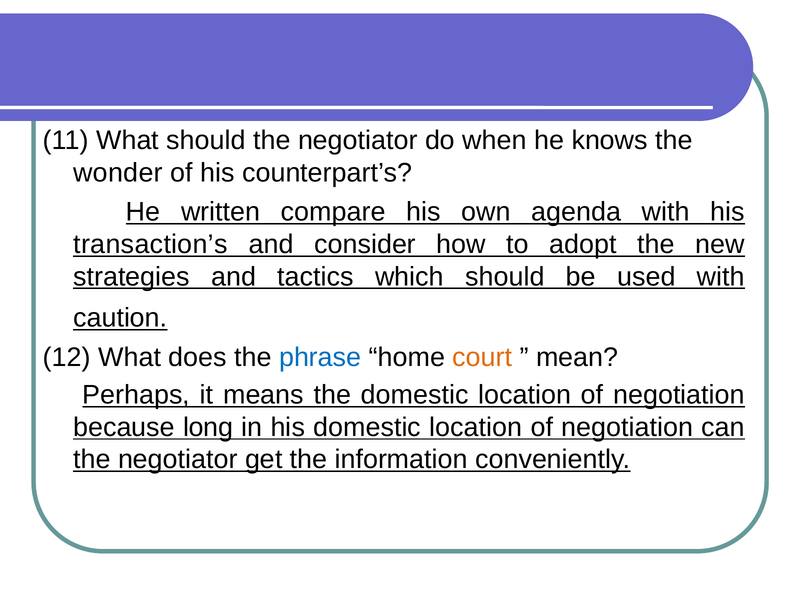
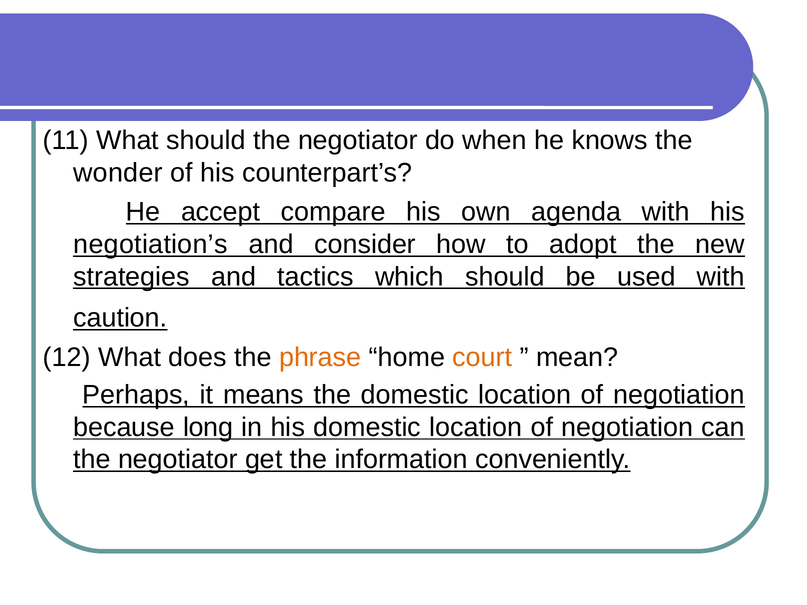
written: written -> accept
transaction’s: transaction’s -> negotiation’s
phrase colour: blue -> orange
